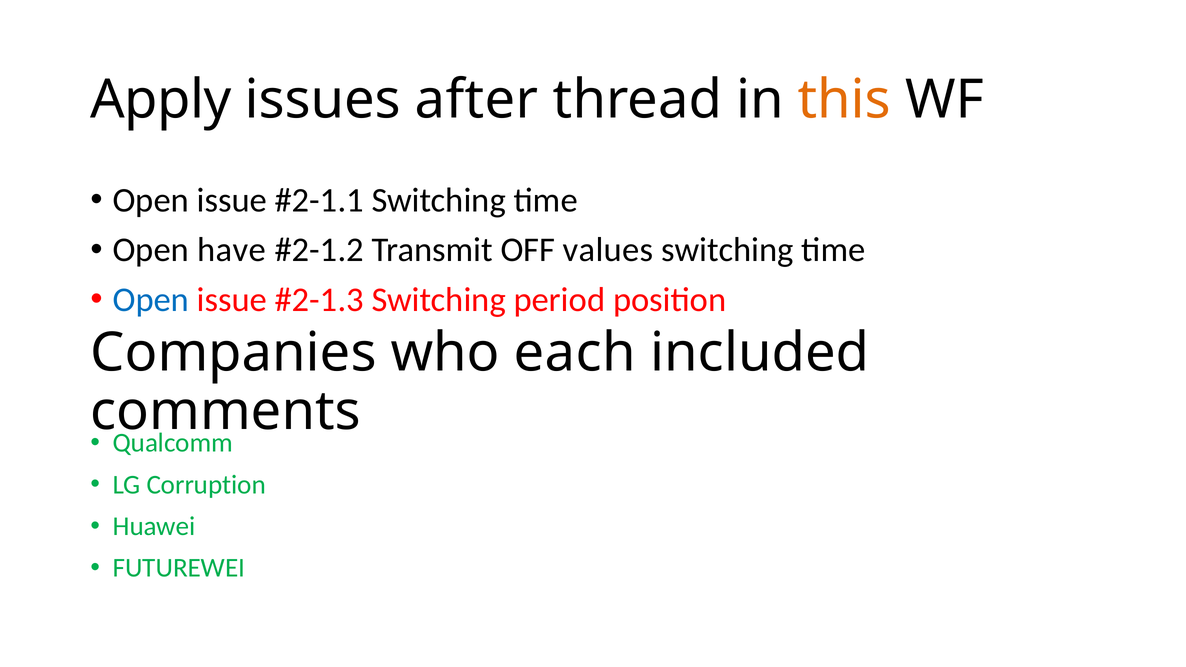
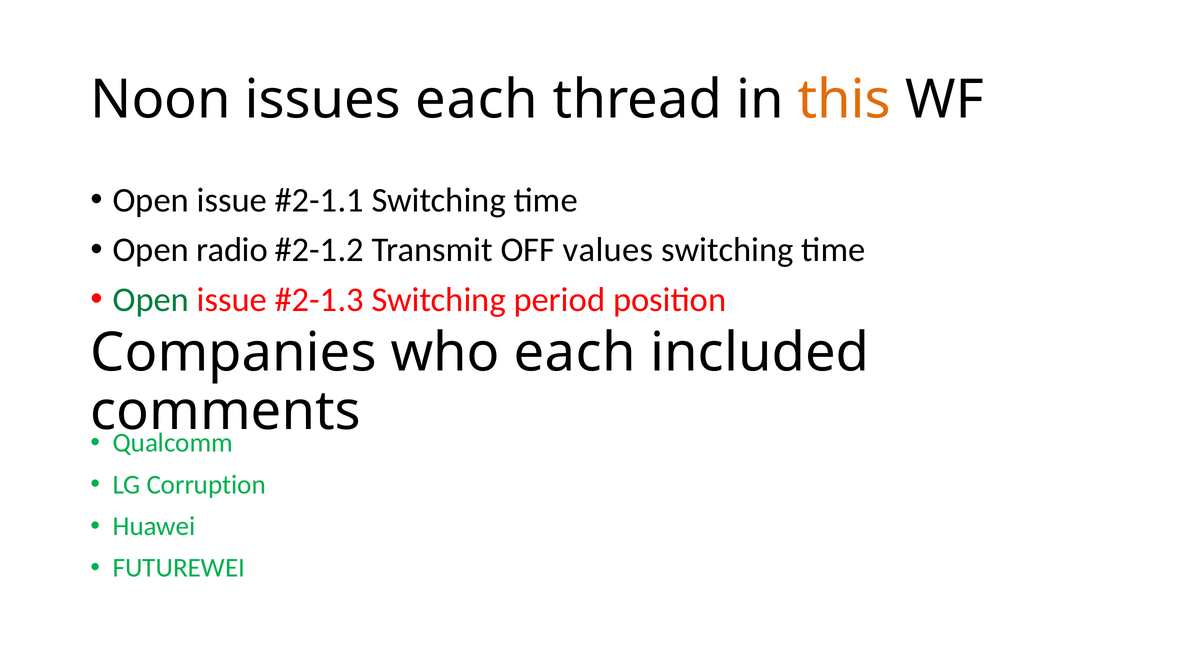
Apply: Apply -> Noon
issues after: after -> each
have: have -> radio
Open at (151, 300) colour: blue -> green
